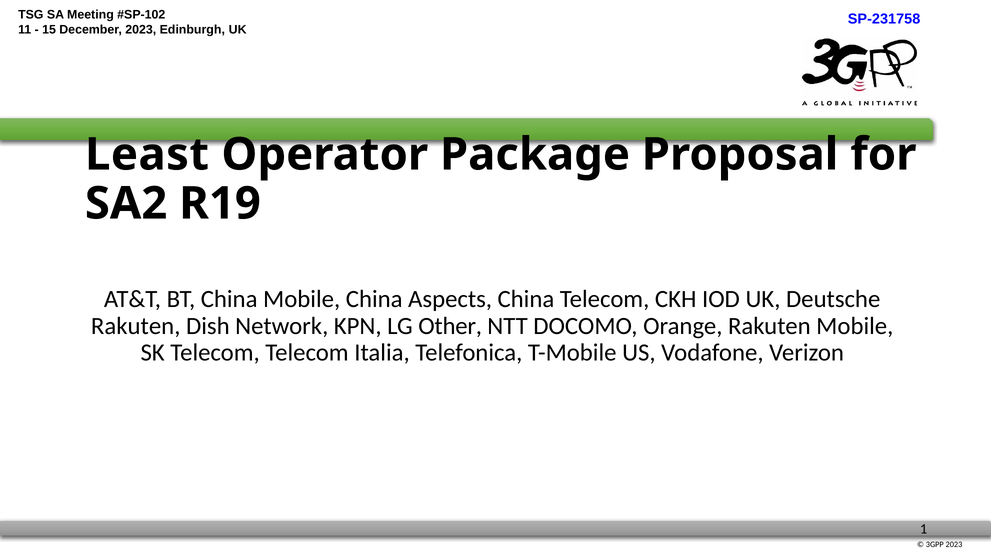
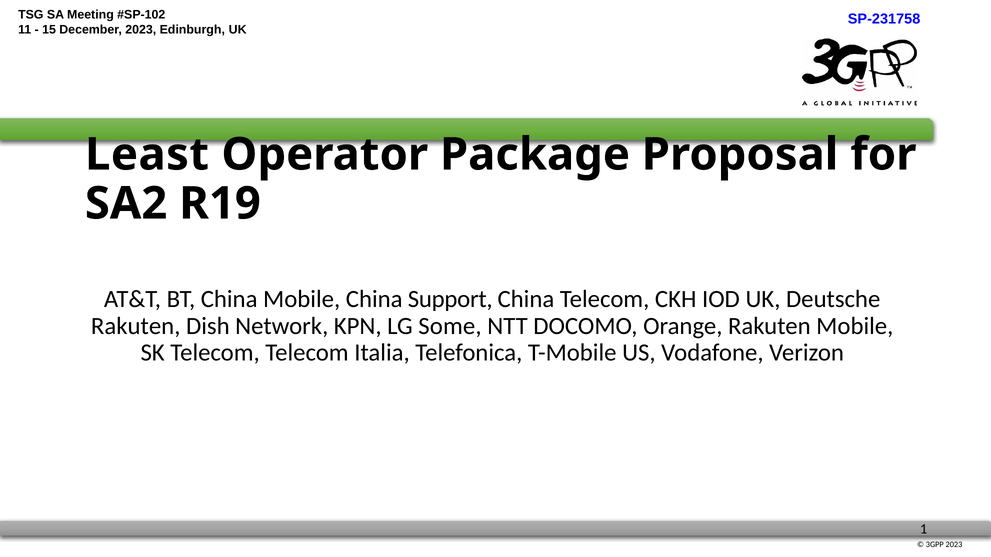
Aspects: Aspects -> Support
Other: Other -> Some
